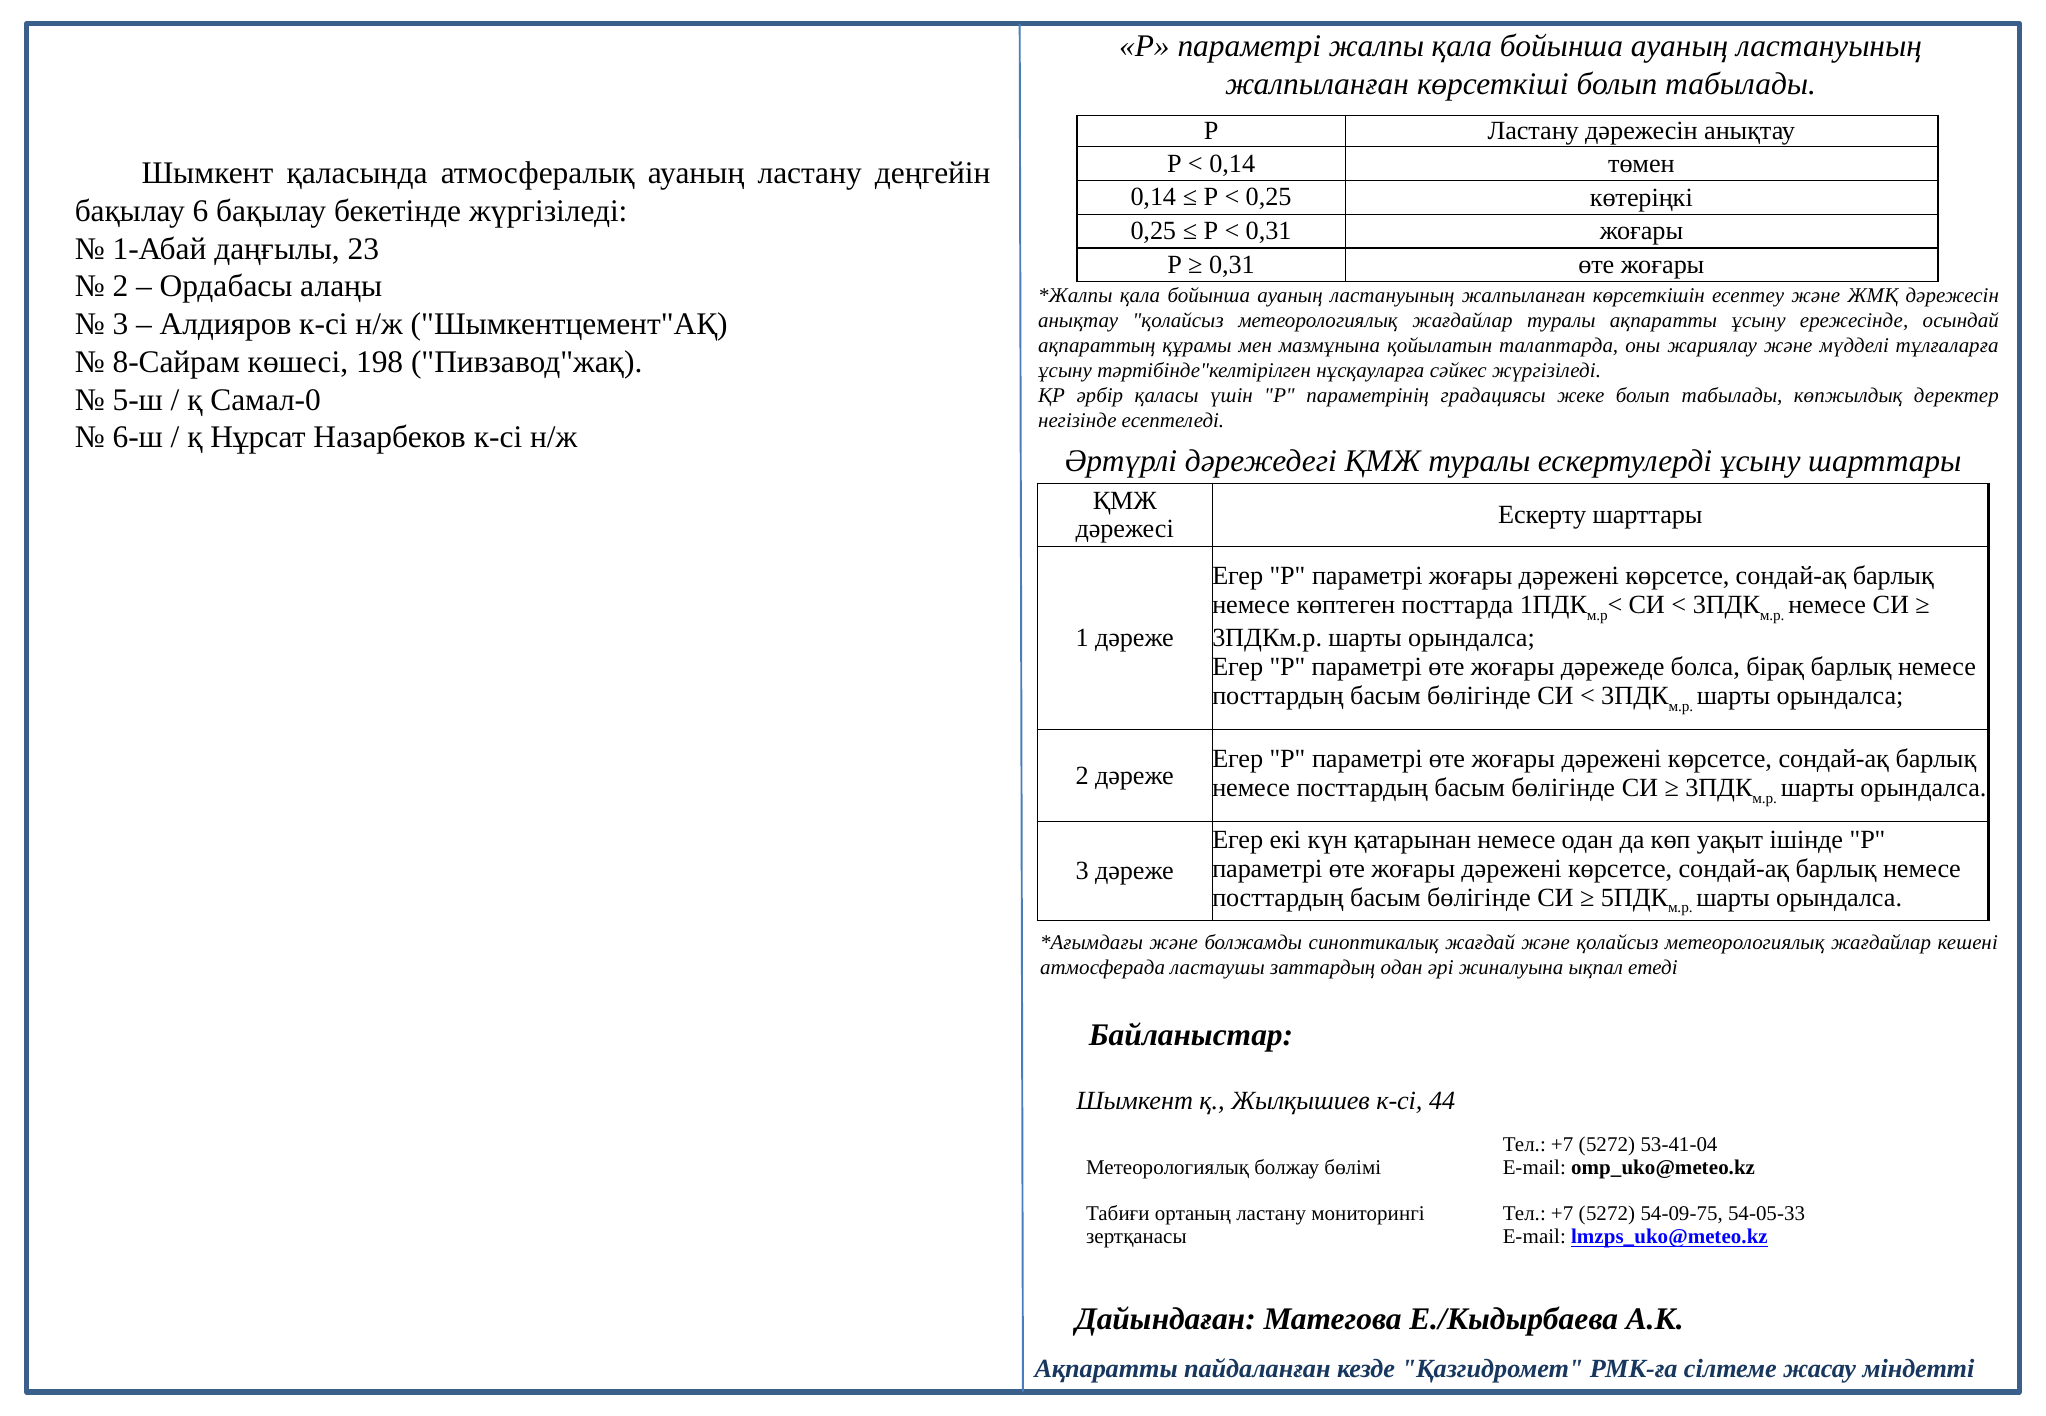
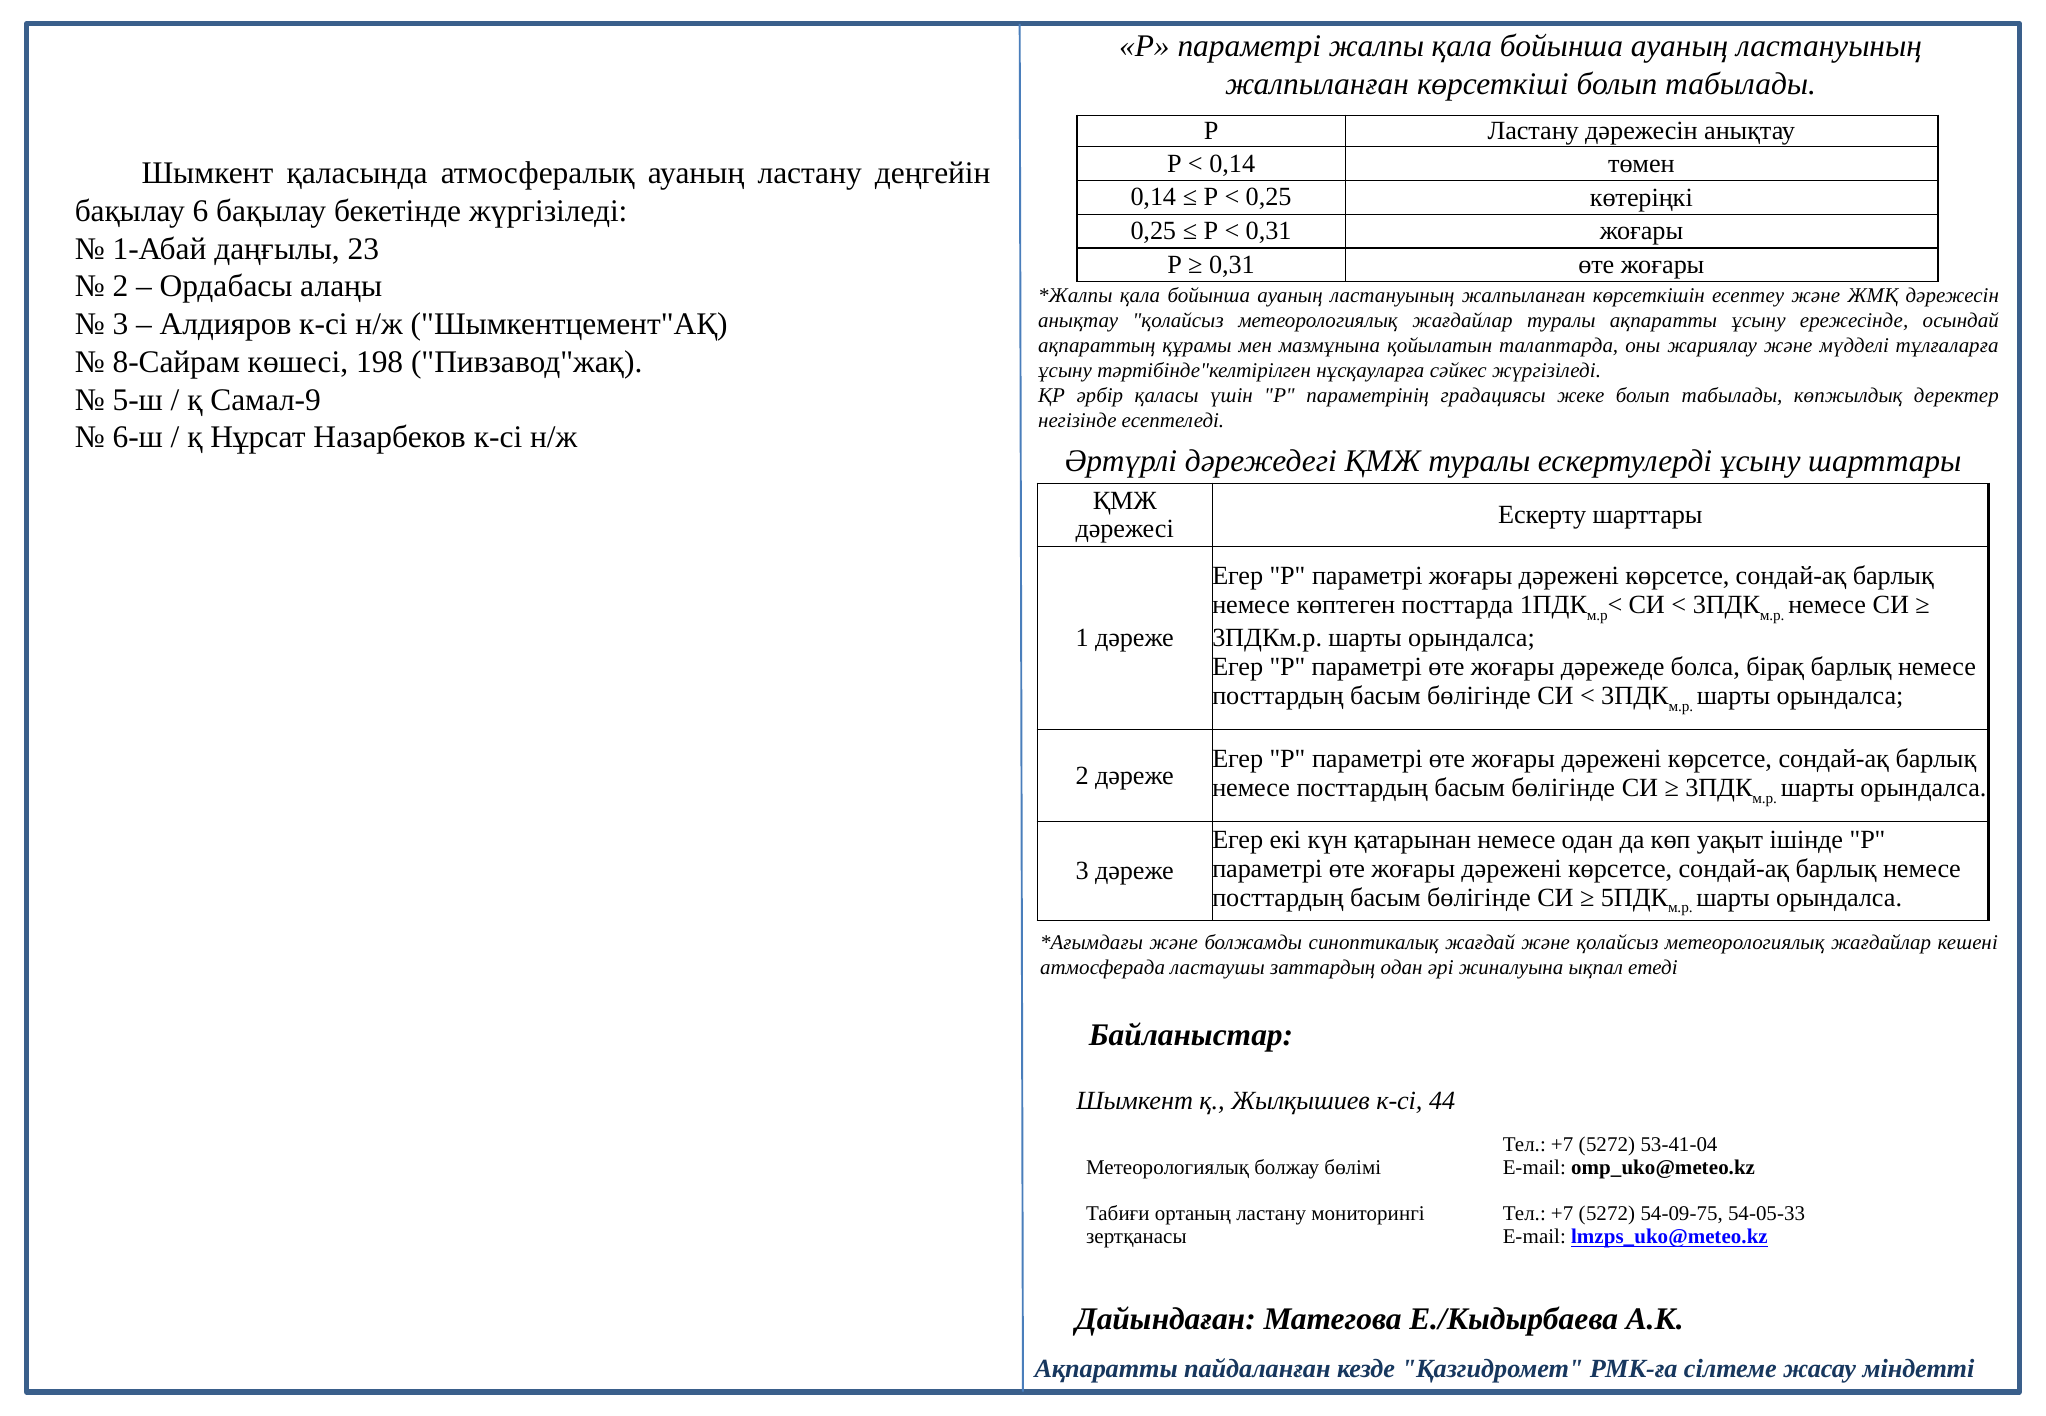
Самал-0: Самал-0 -> Самал-9
